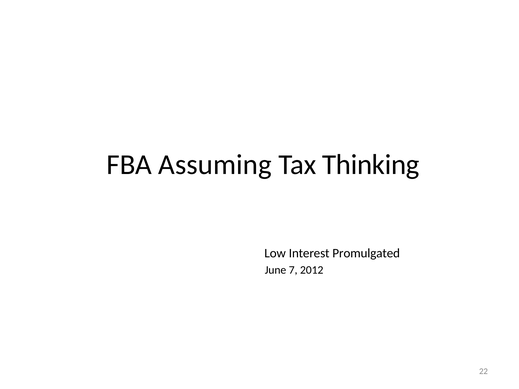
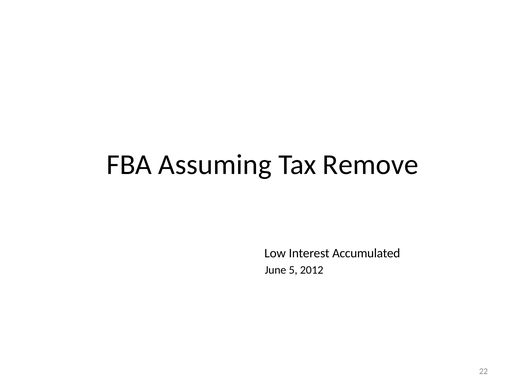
Thinking: Thinking -> Remove
Promulgated: Promulgated -> Accumulated
7: 7 -> 5
